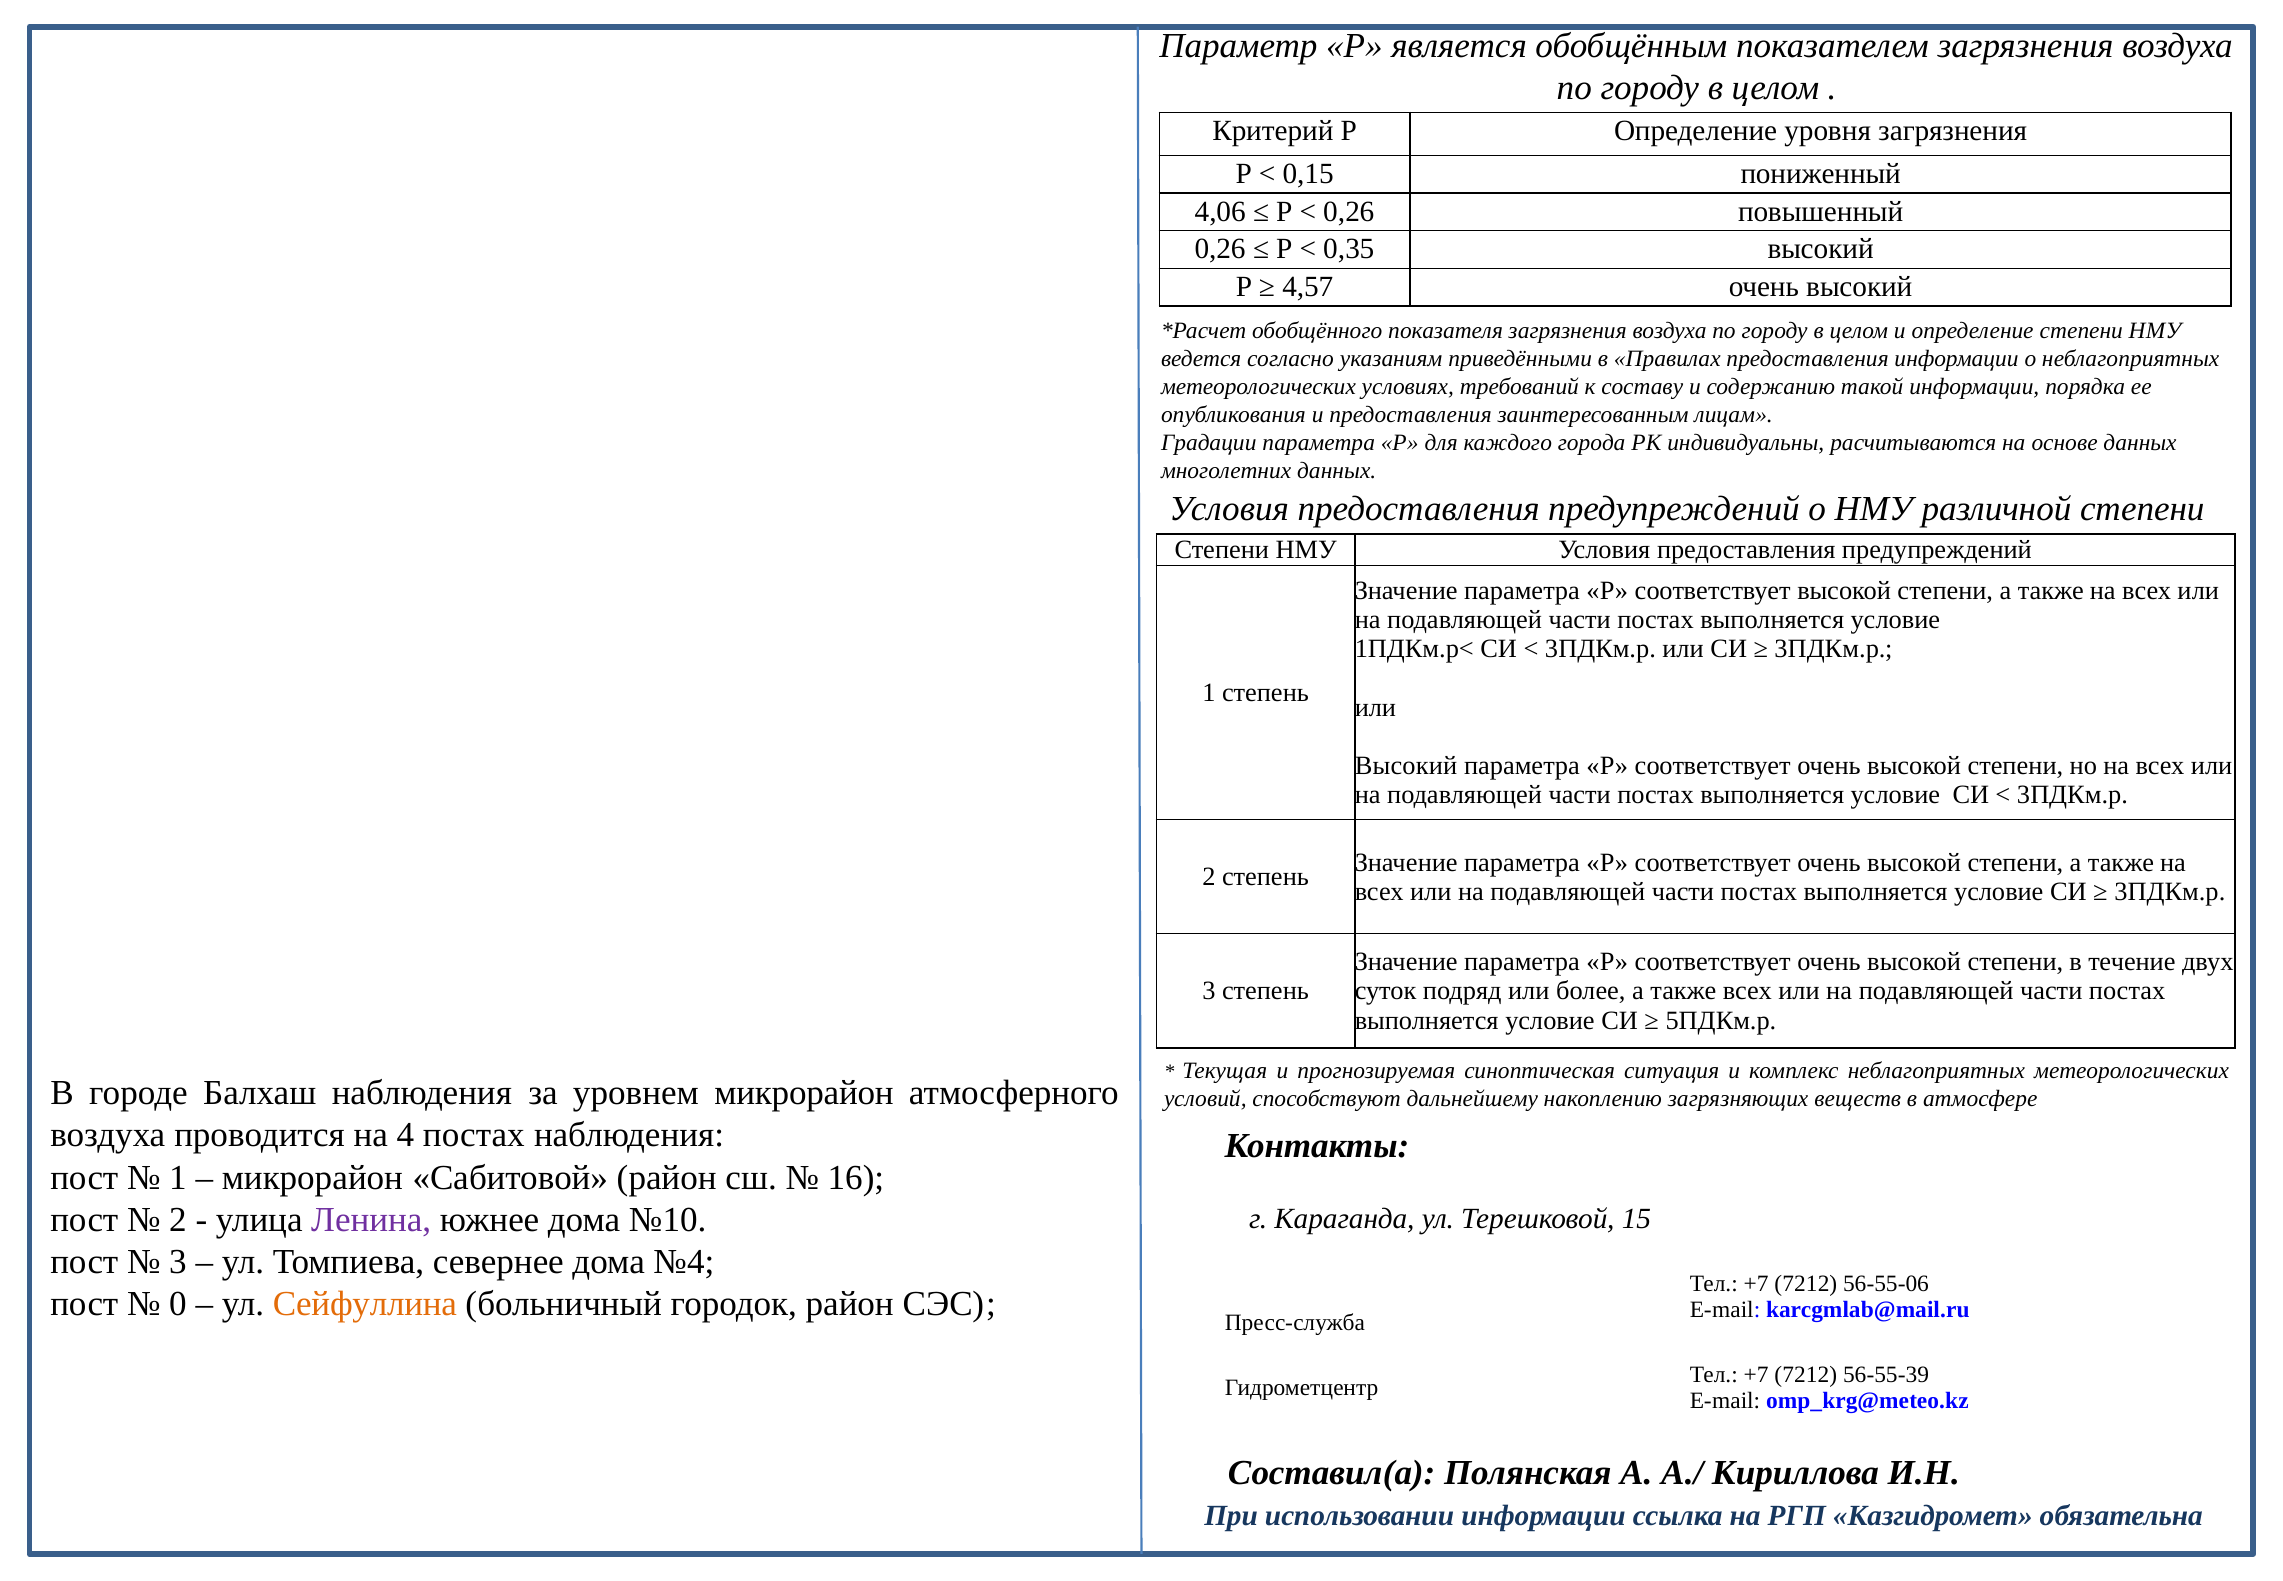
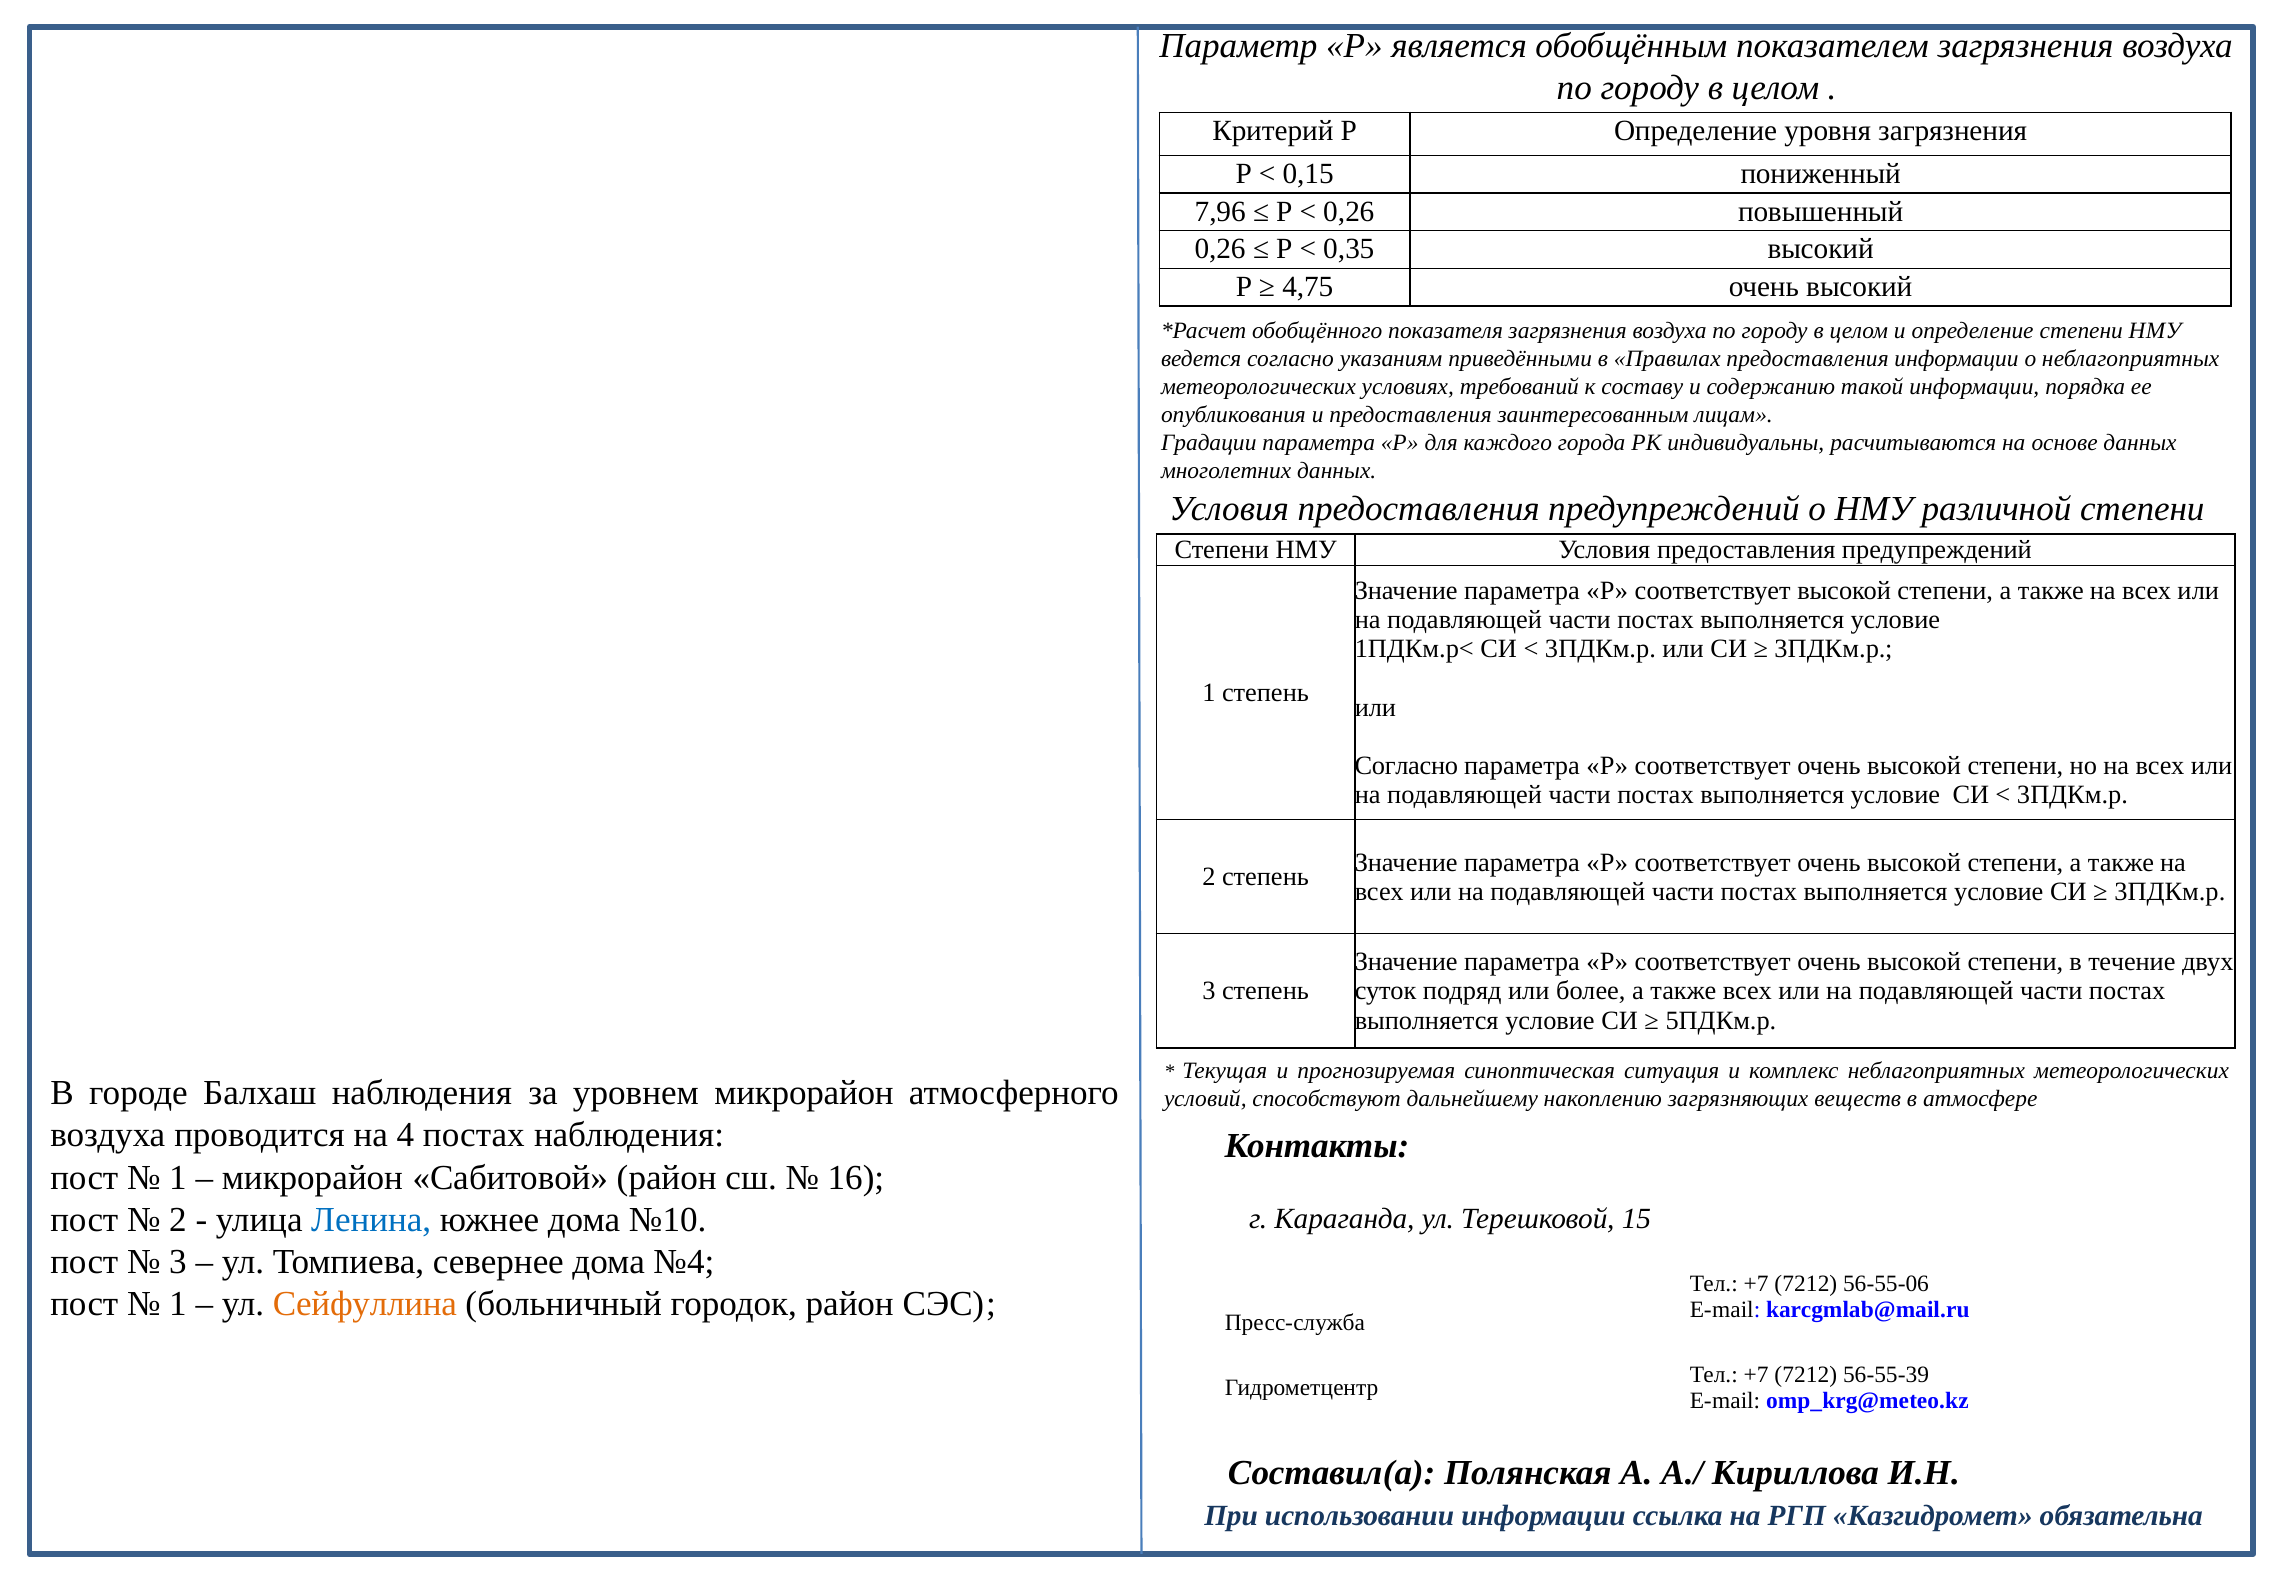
4,06: 4,06 -> 7,96
4,57: 4,57 -> 4,75
Высокий at (1406, 766): Высокий -> Согласно
Ленина colour: purple -> blue
0 at (178, 1304): 0 -> 1
